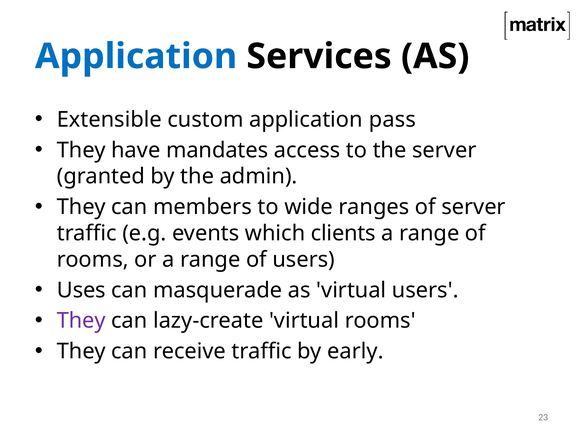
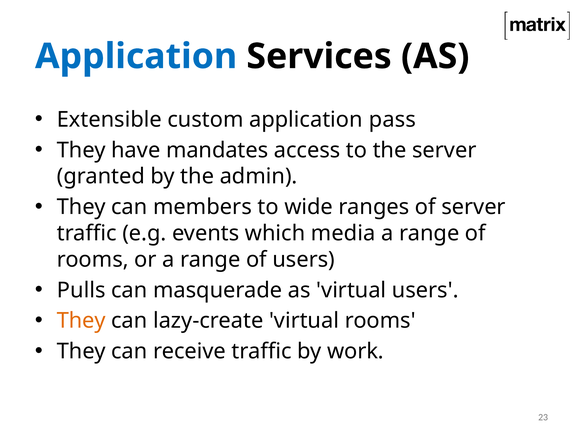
clients: clients -> media
Uses: Uses -> Pulls
They at (81, 321) colour: purple -> orange
early: early -> work
